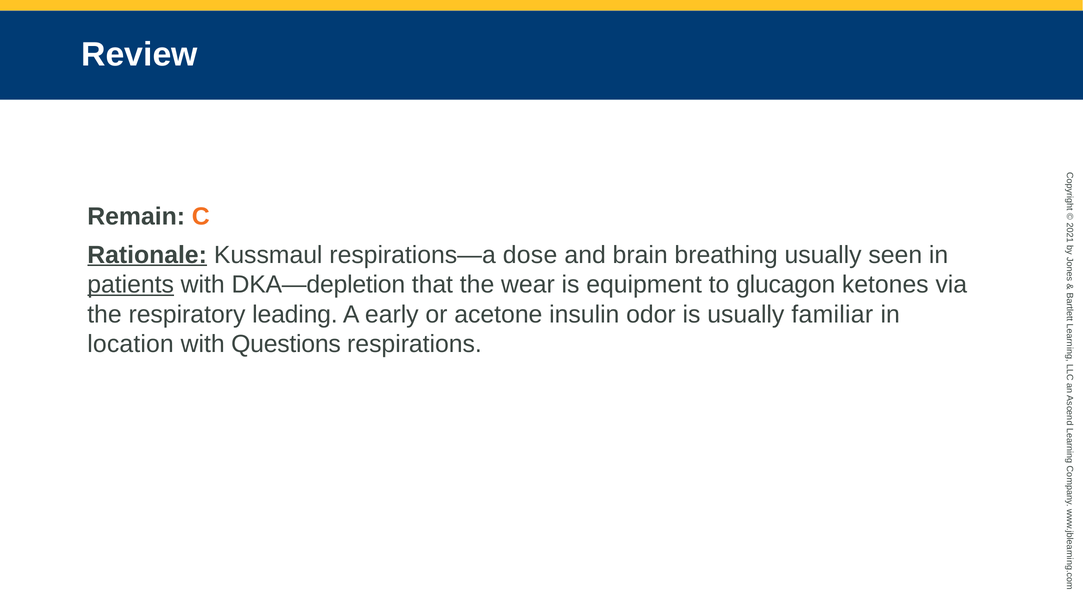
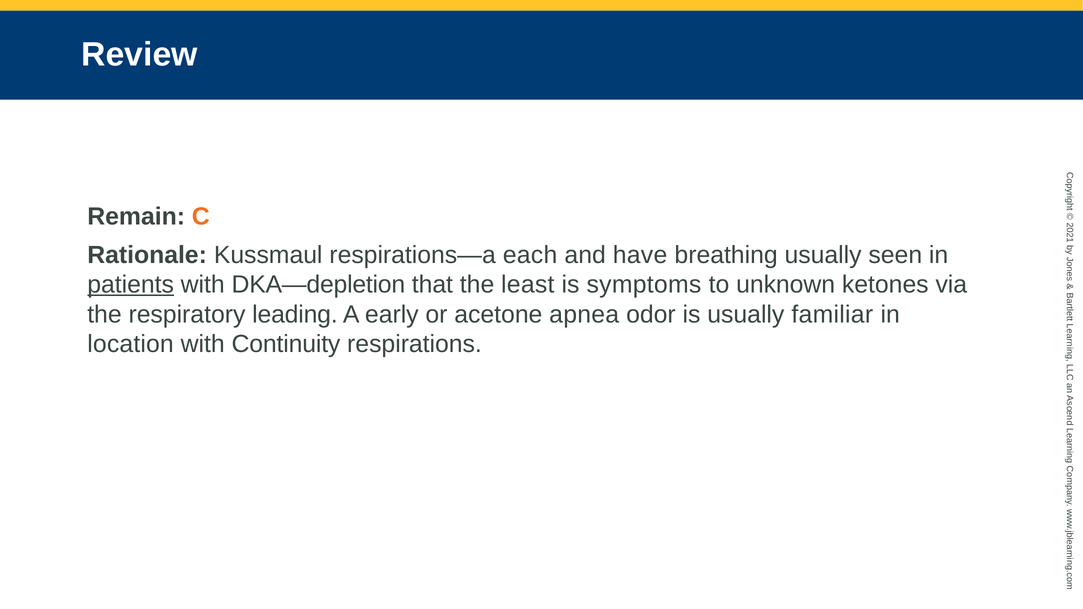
Rationale underline: present -> none
dose: dose -> each
brain: brain -> have
wear: wear -> least
equipment: equipment -> symptoms
glucagon: glucagon -> unknown
insulin: insulin -> apnea
Questions: Questions -> Continuity
